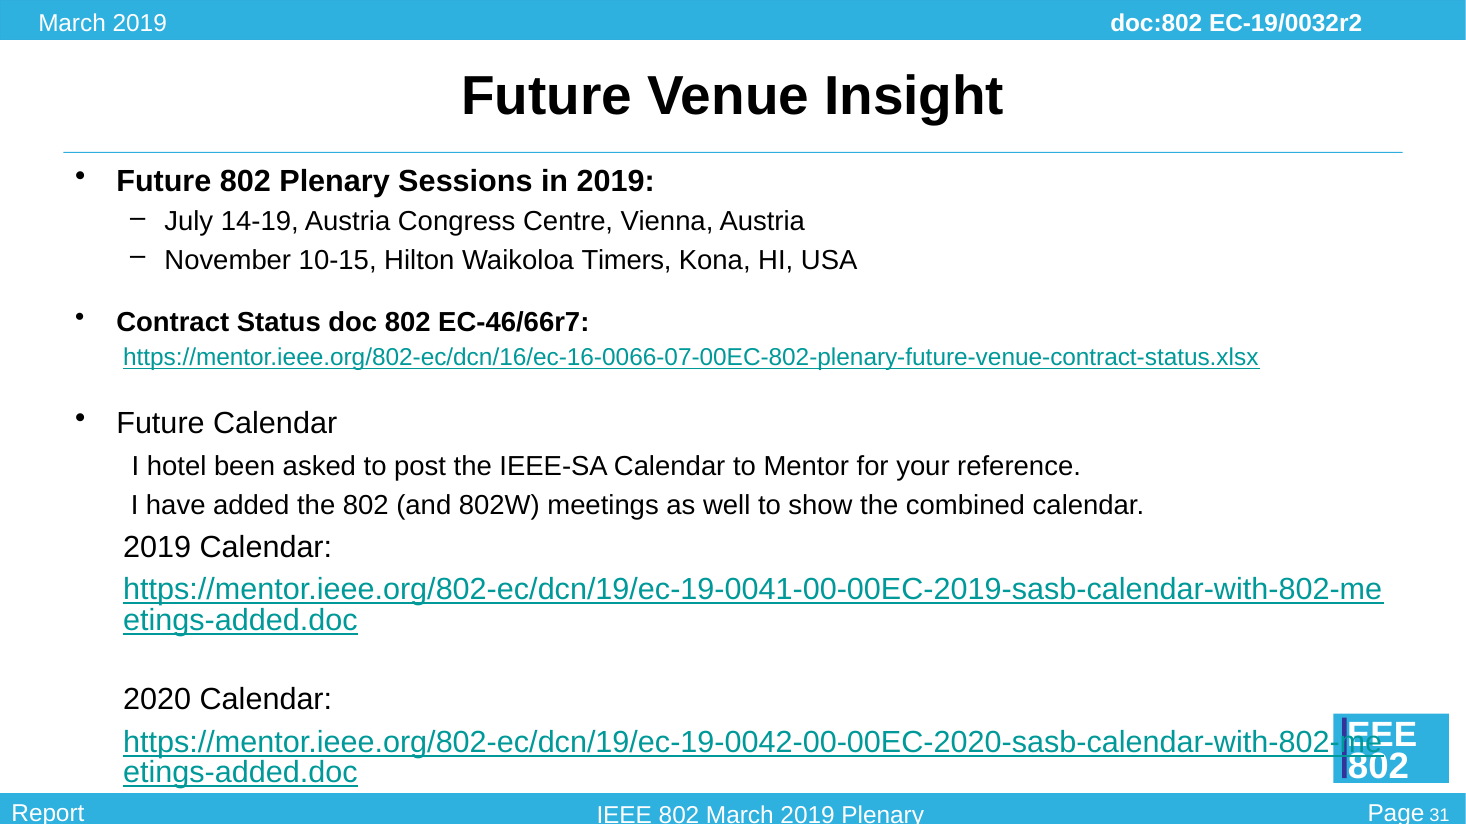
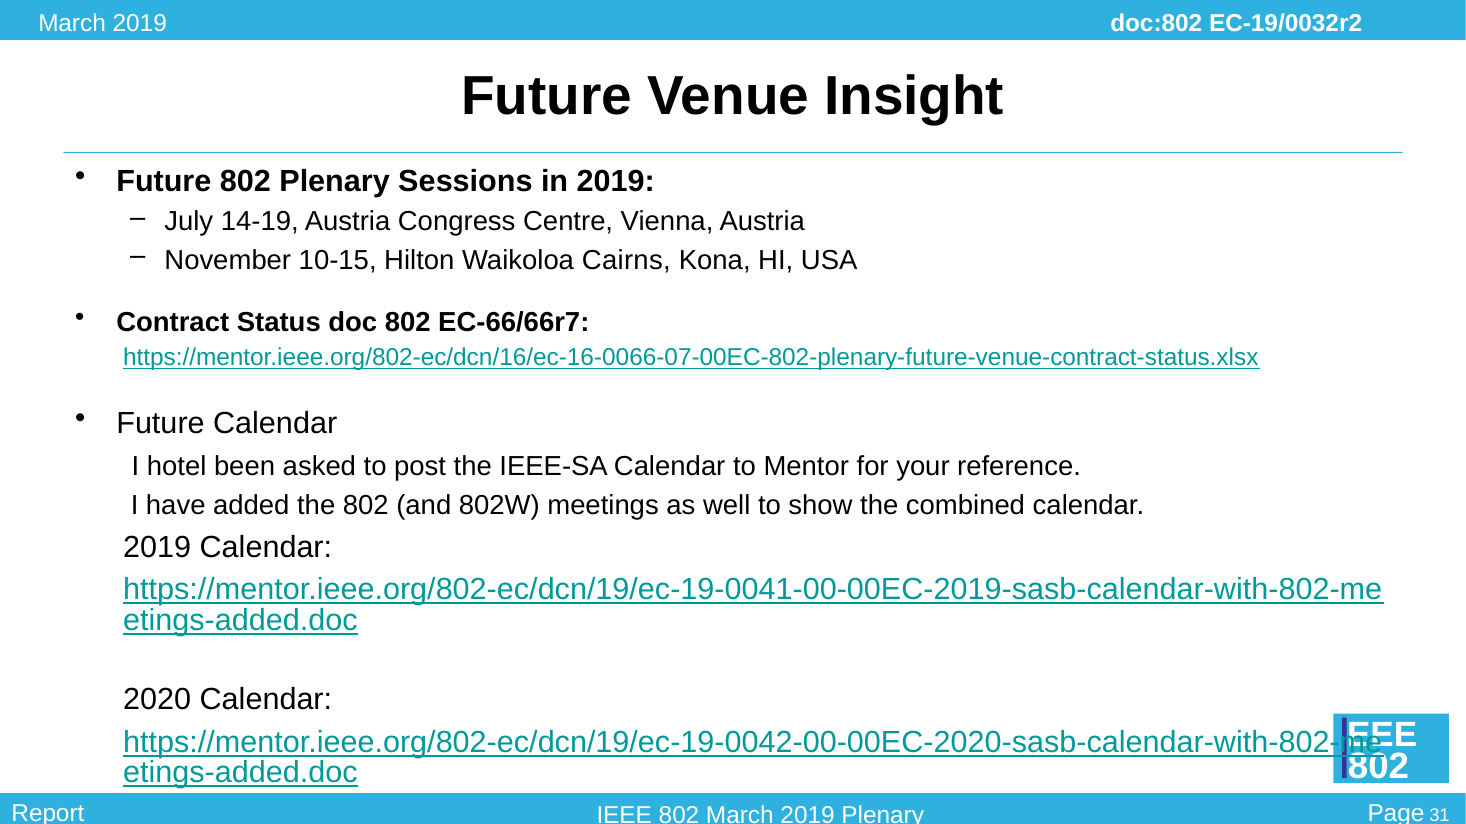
Timers: Timers -> Cairns
EC-46/66r7: EC-46/66r7 -> EC-66/66r7
